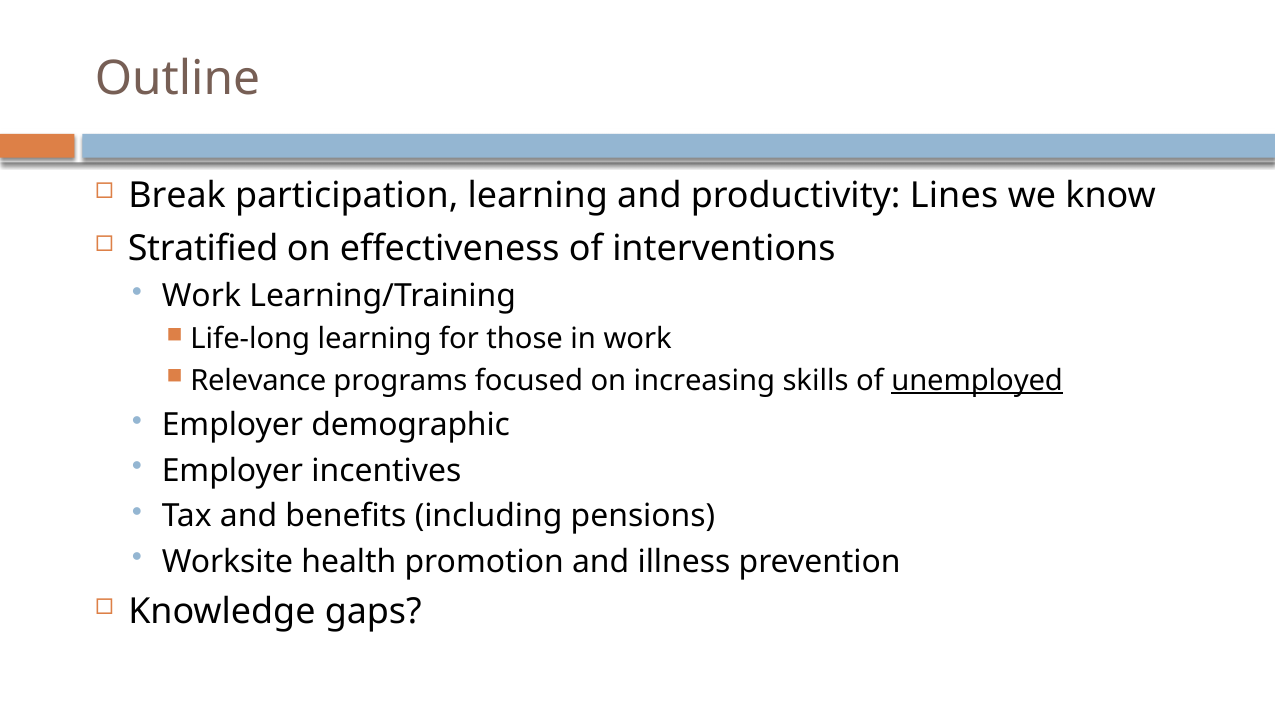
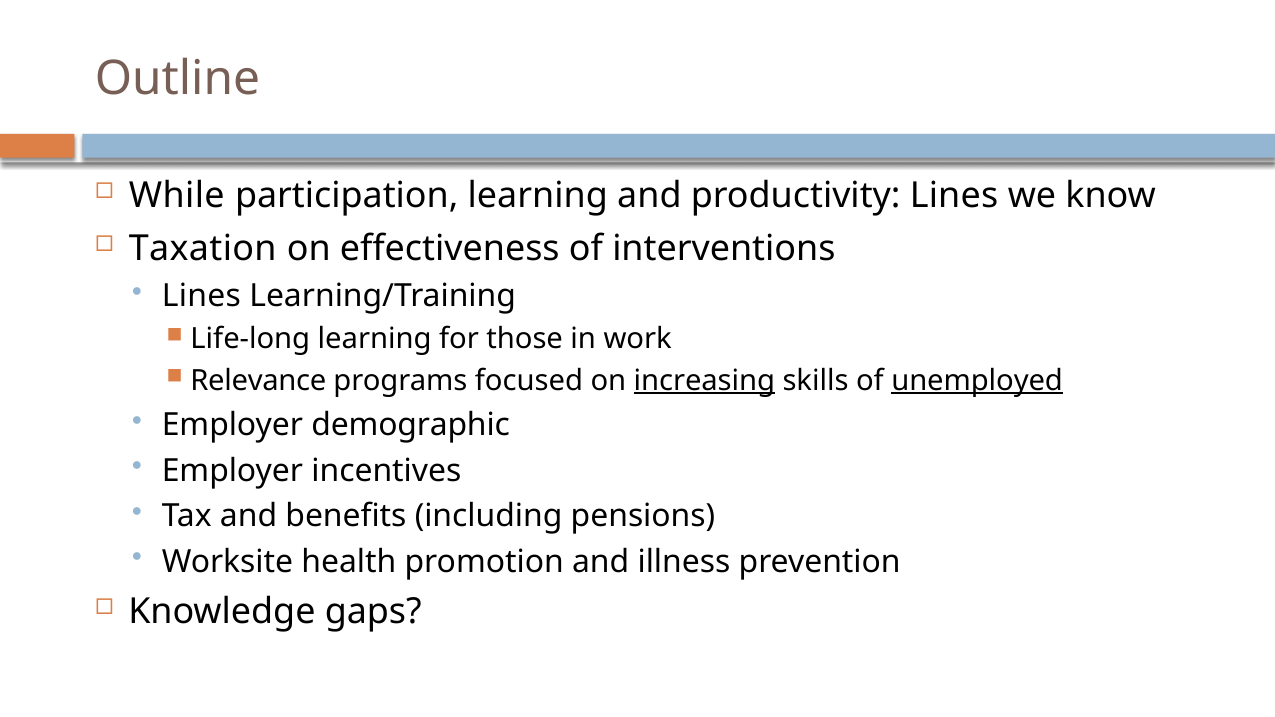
Break: Break -> While
Stratified: Stratified -> Taxation
Work at (201, 296): Work -> Lines
increasing underline: none -> present
